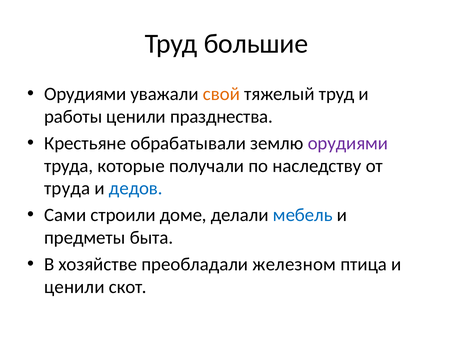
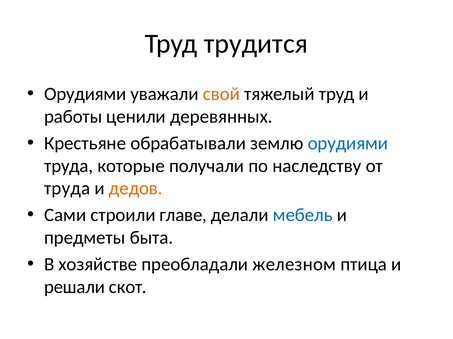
большие: большие -> трудится
празднества: празднества -> деревянных
орудиями at (348, 144) colour: purple -> blue
дедов colour: blue -> orange
доме: доме -> главе
ценили at (74, 287): ценили -> решали
